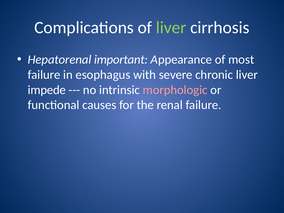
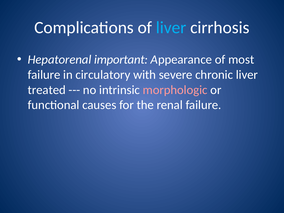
liver at (171, 27) colour: light green -> light blue
esophagus: esophagus -> circulatory
impede: impede -> treated
